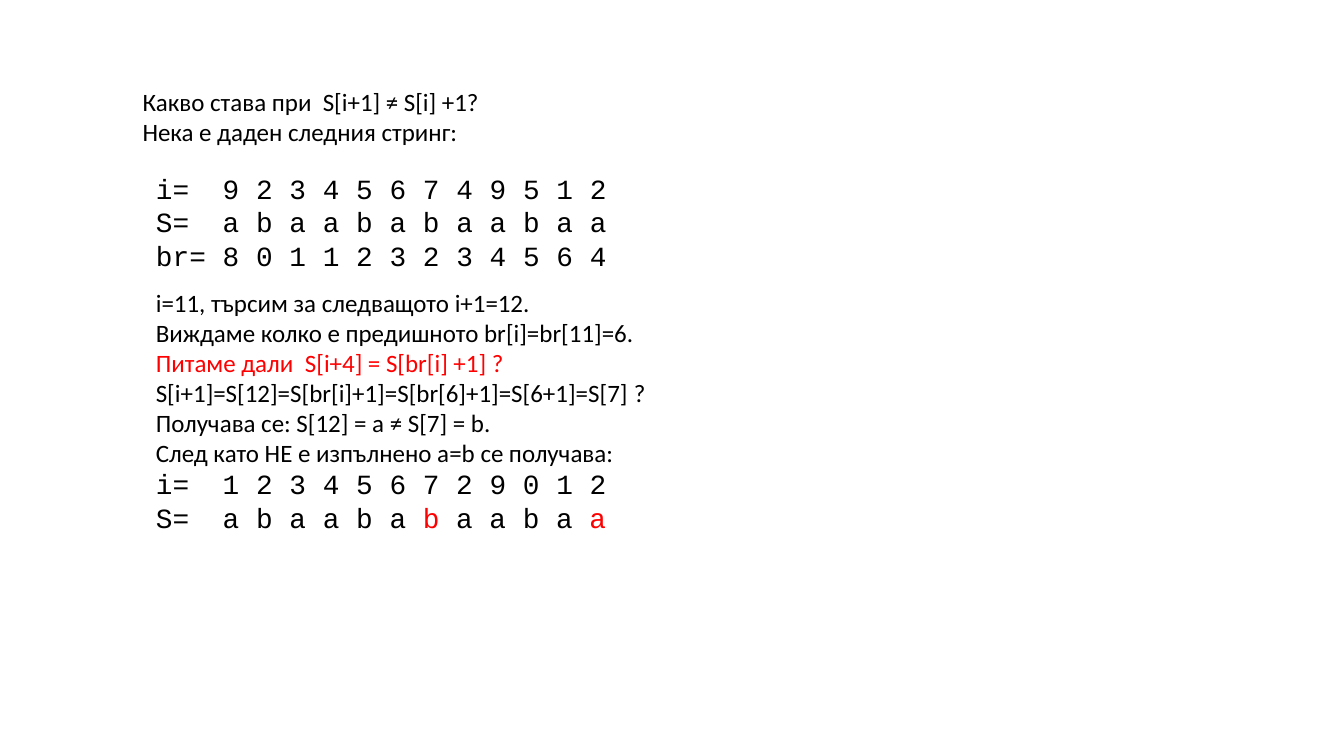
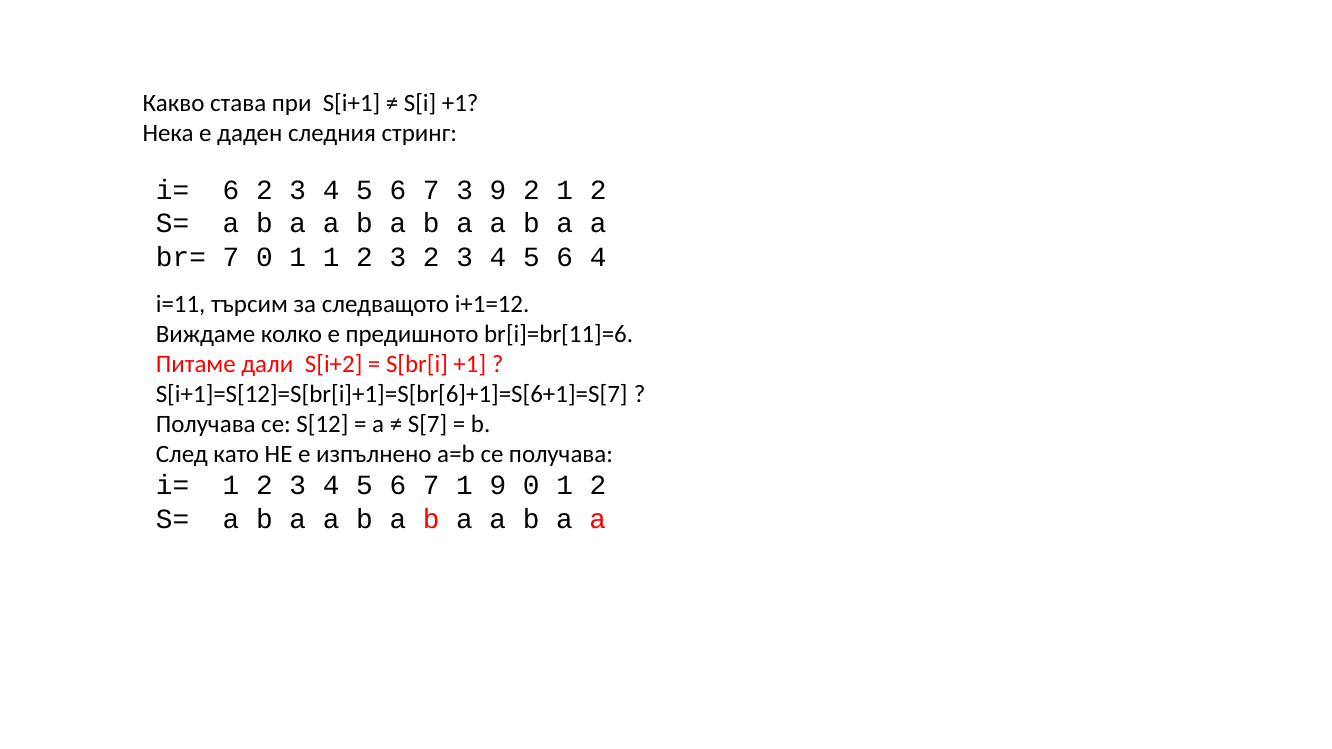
i= 9: 9 -> 6
7 4: 4 -> 3
9 5: 5 -> 2
br= 8: 8 -> 7
S[i+4: S[i+4 -> S[i+2
7 2: 2 -> 1
